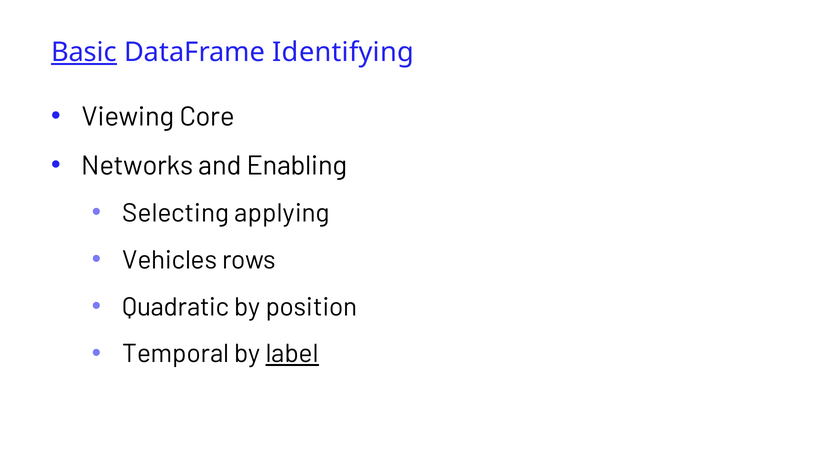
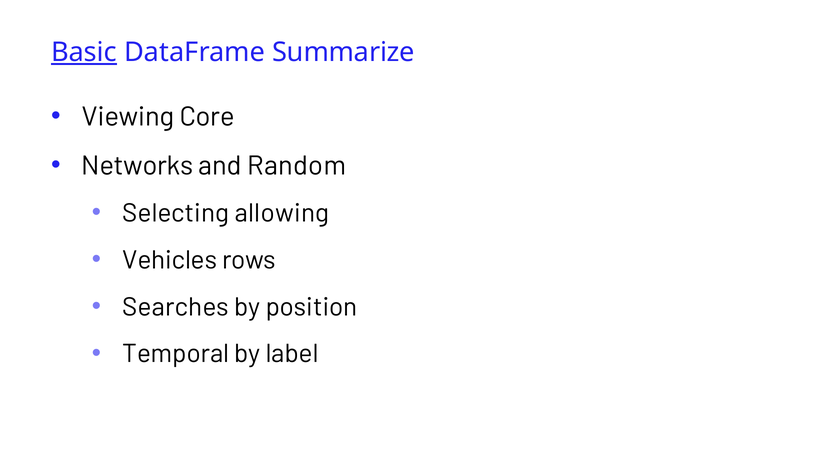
Identifying: Identifying -> Summarize
Enabling: Enabling -> Random
applying: applying -> allowing
Quadratic: Quadratic -> Searches
label underline: present -> none
